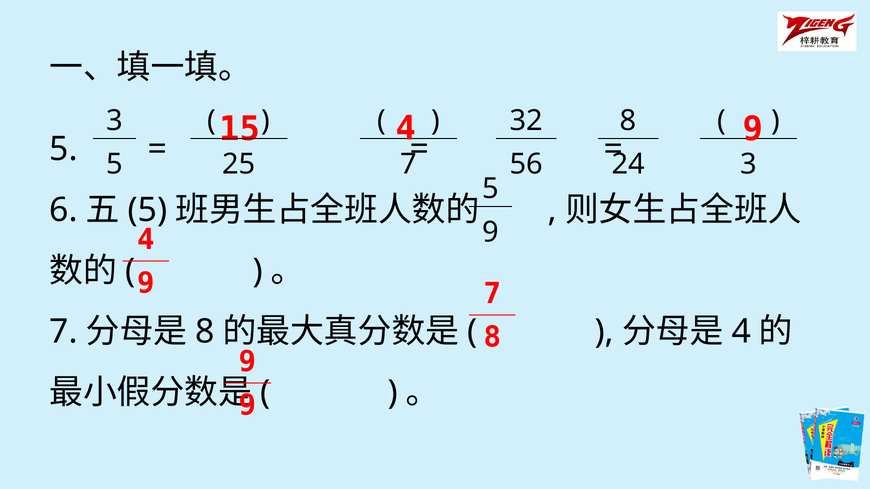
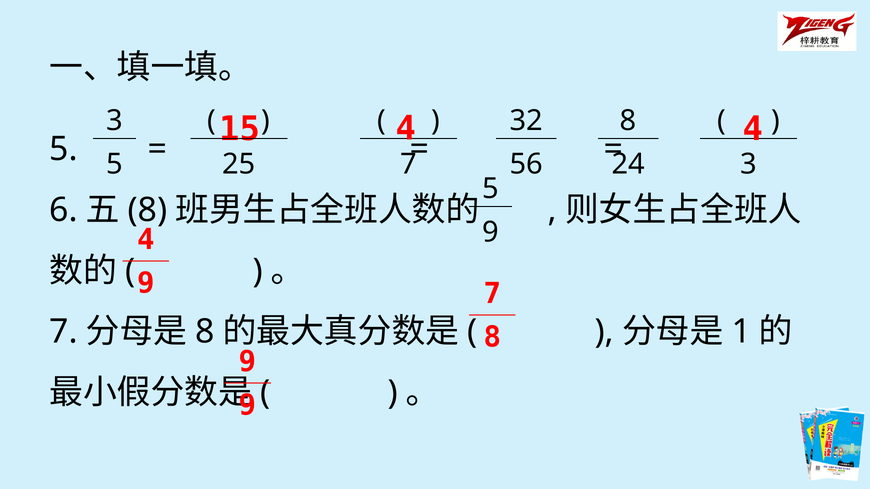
9 at (753, 129): 9 -> 4
5 at (147, 210): 5 -> 8
4 at (741, 332): 4 -> 1
